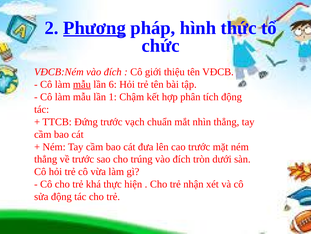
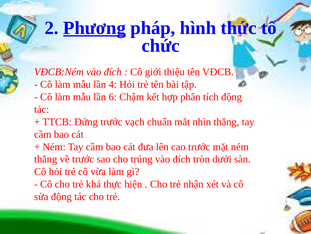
mẫu at (82, 84) underline: present -> none
6: 6 -> 4
1: 1 -> 6
